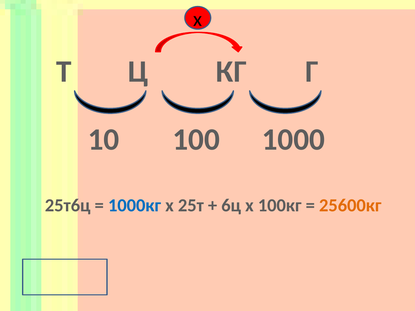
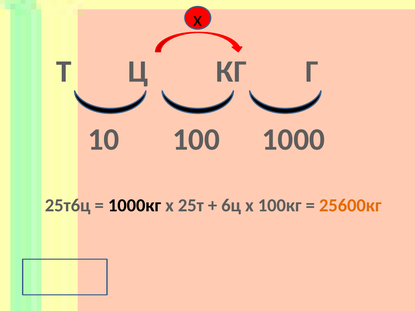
1000кг colour: blue -> black
